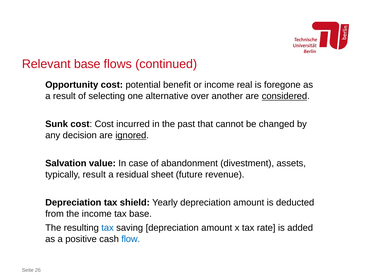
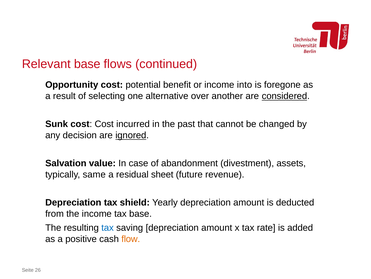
real: real -> into
typically result: result -> same
flow colour: blue -> orange
